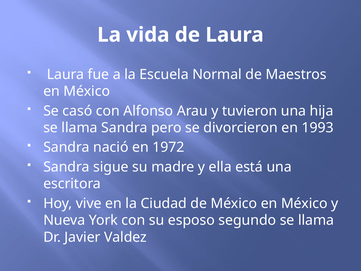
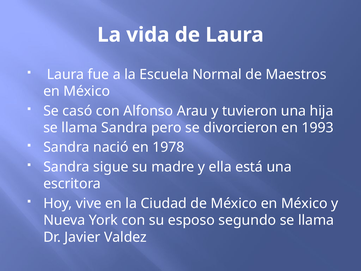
1972: 1972 -> 1978
